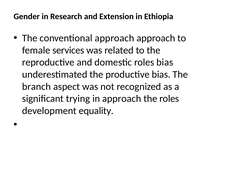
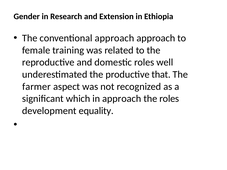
services: services -> training
roles bias: bias -> well
productive bias: bias -> that
branch: branch -> farmer
trying: trying -> which
